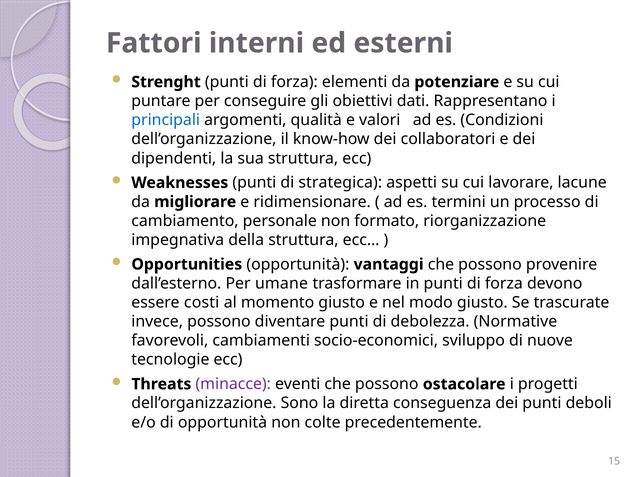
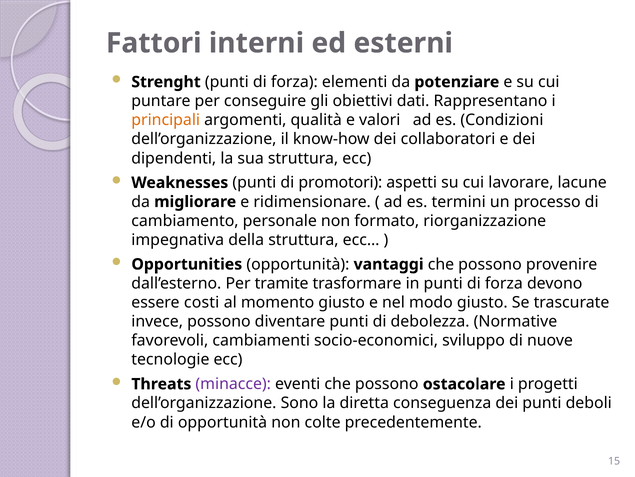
principali colour: blue -> orange
strategica: strategica -> promotori
umane: umane -> tramite
